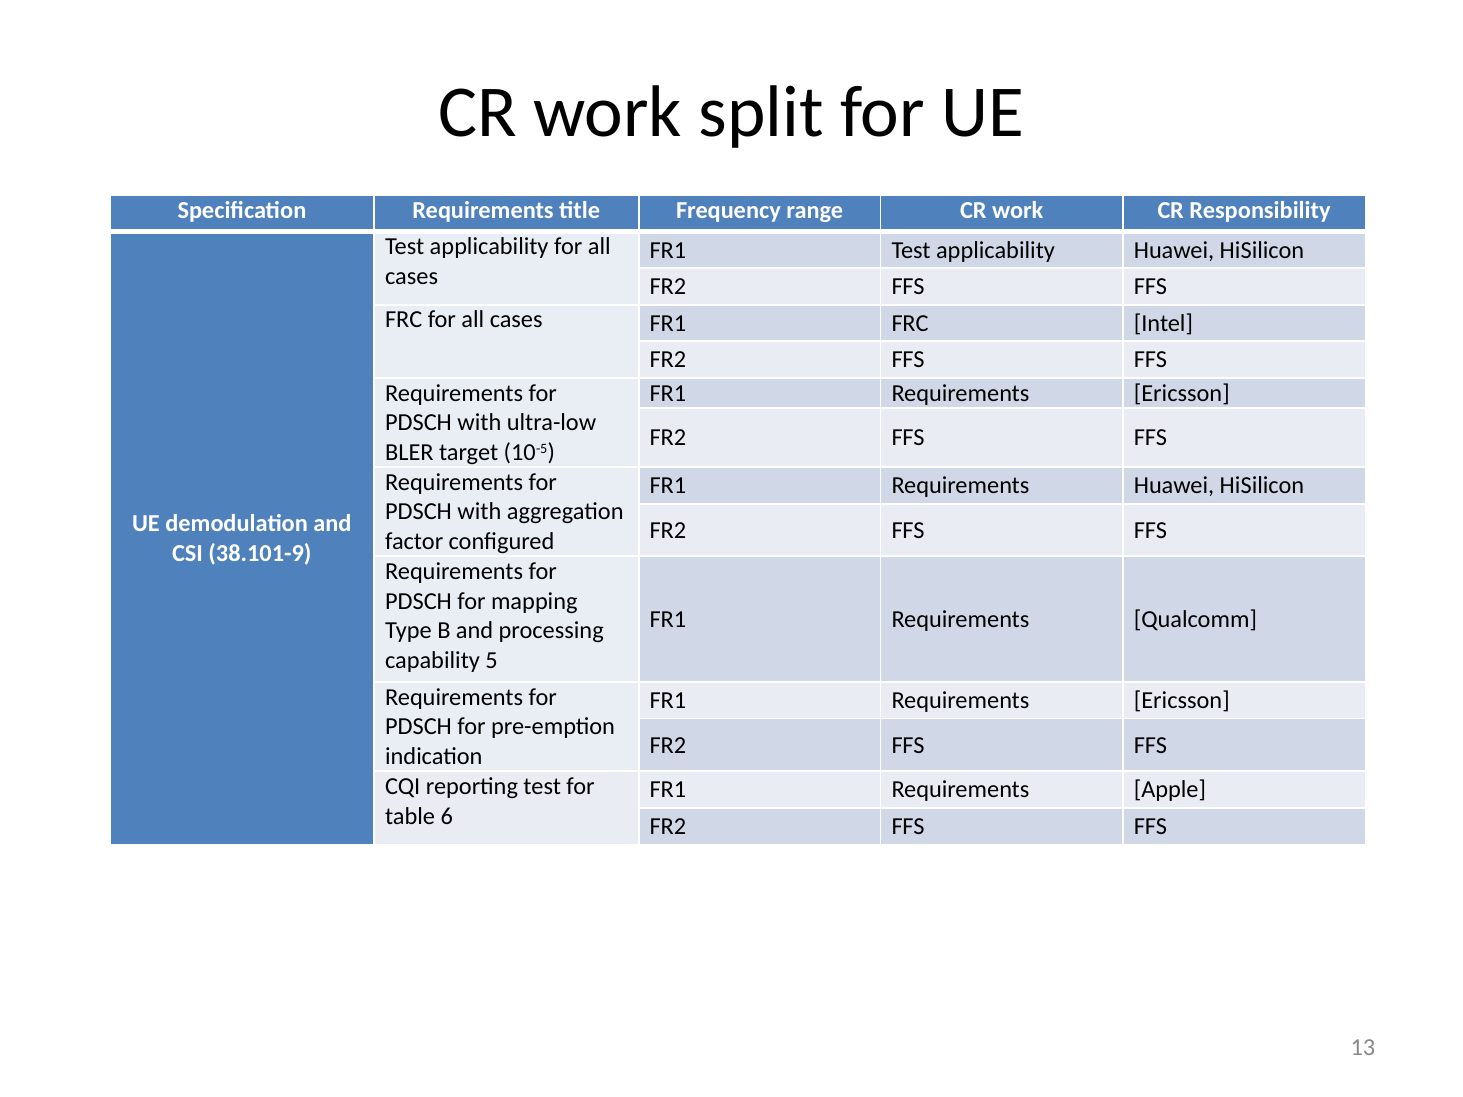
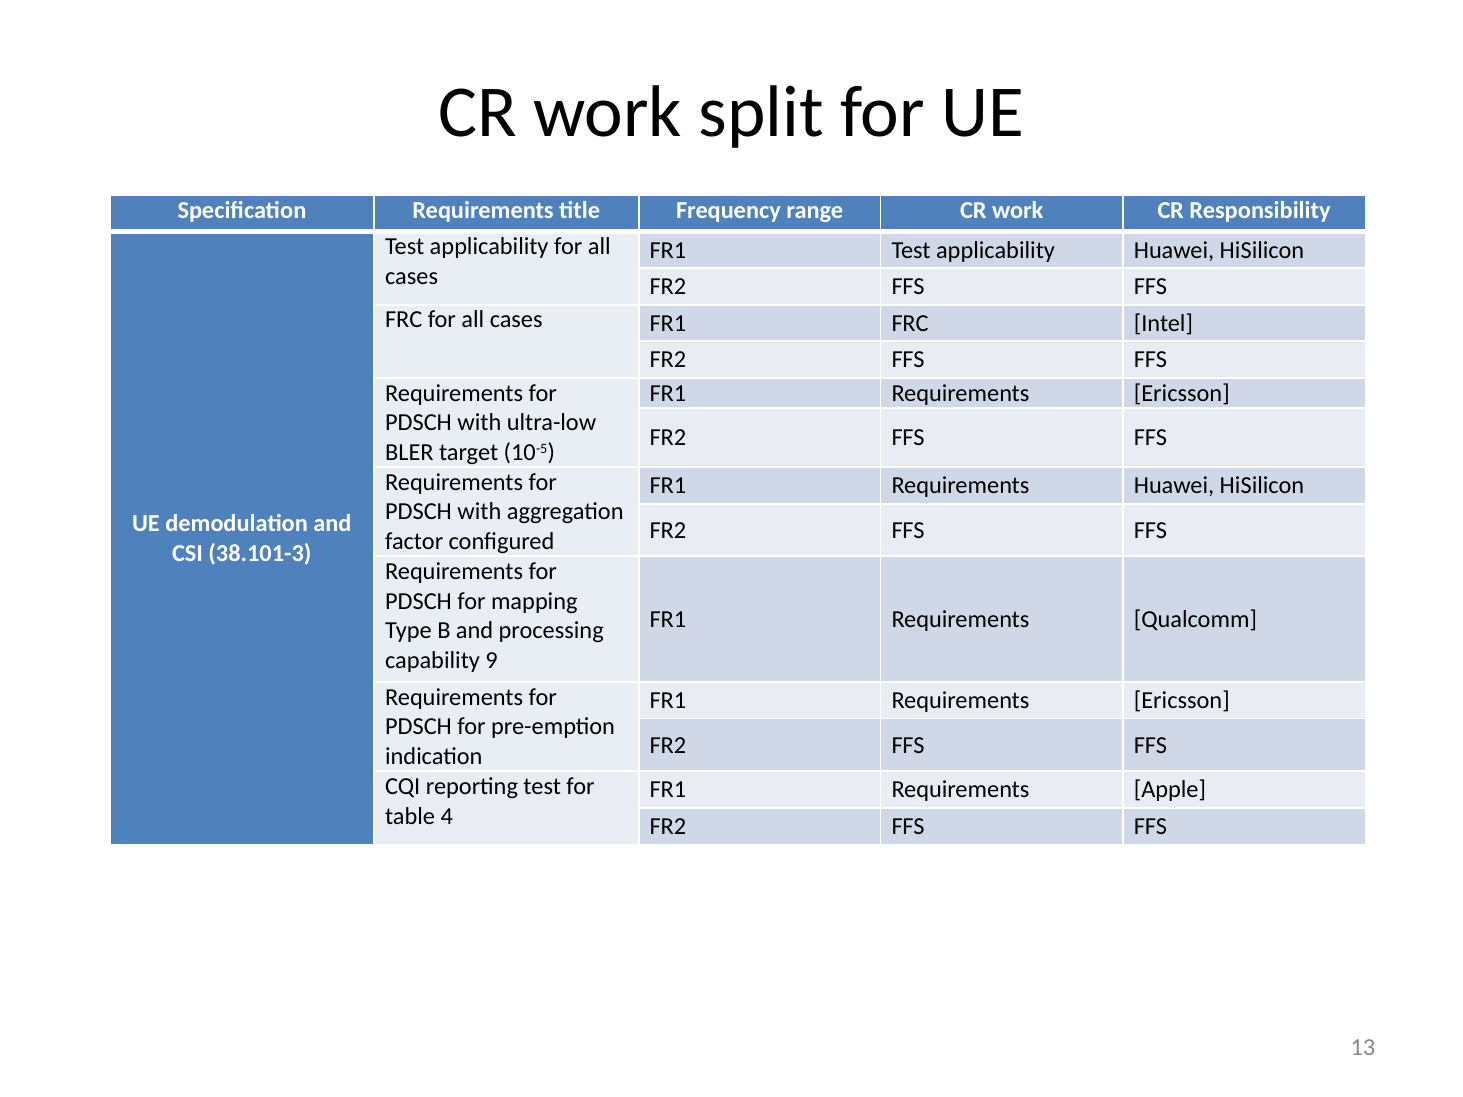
38.101-9: 38.101-9 -> 38.101-3
5: 5 -> 9
6: 6 -> 4
